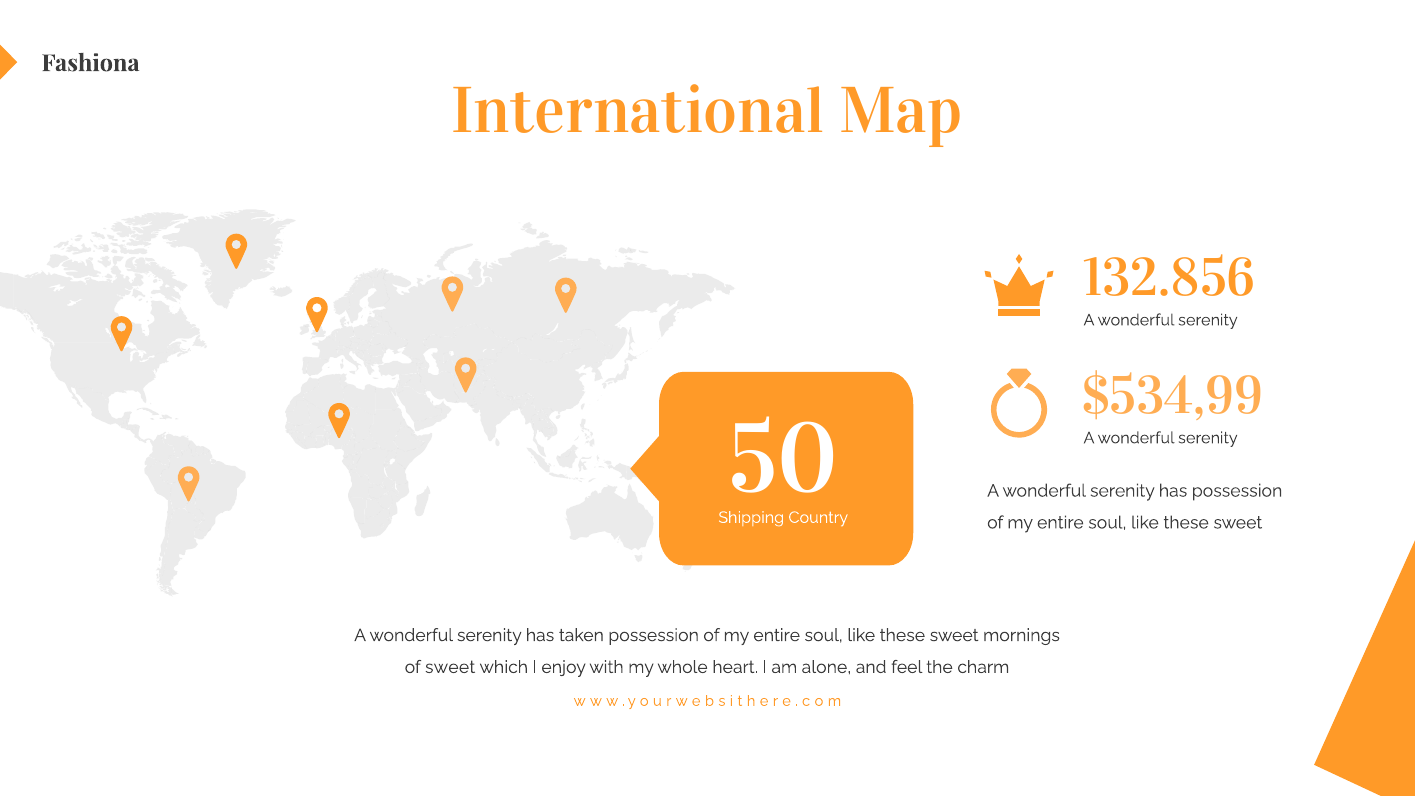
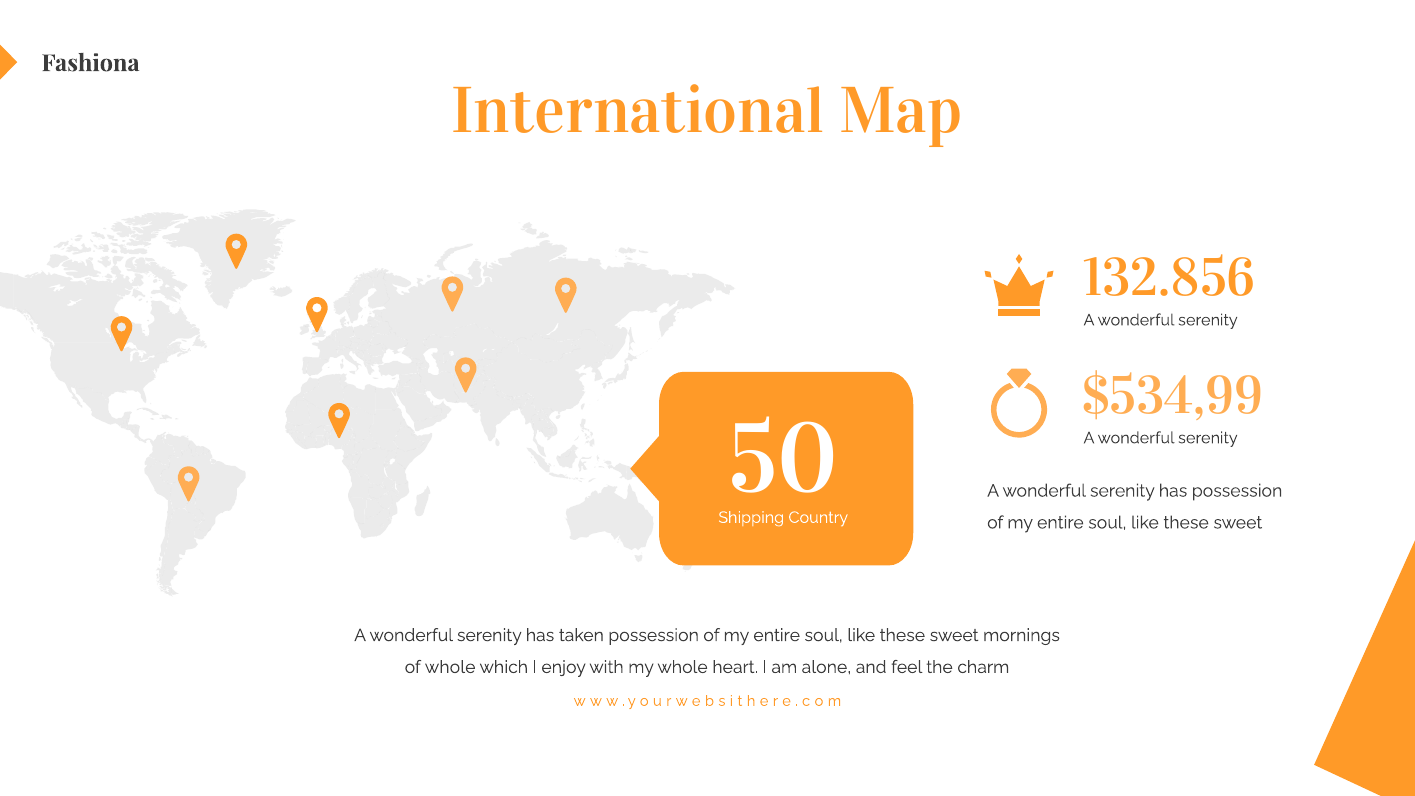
of sweet: sweet -> whole
